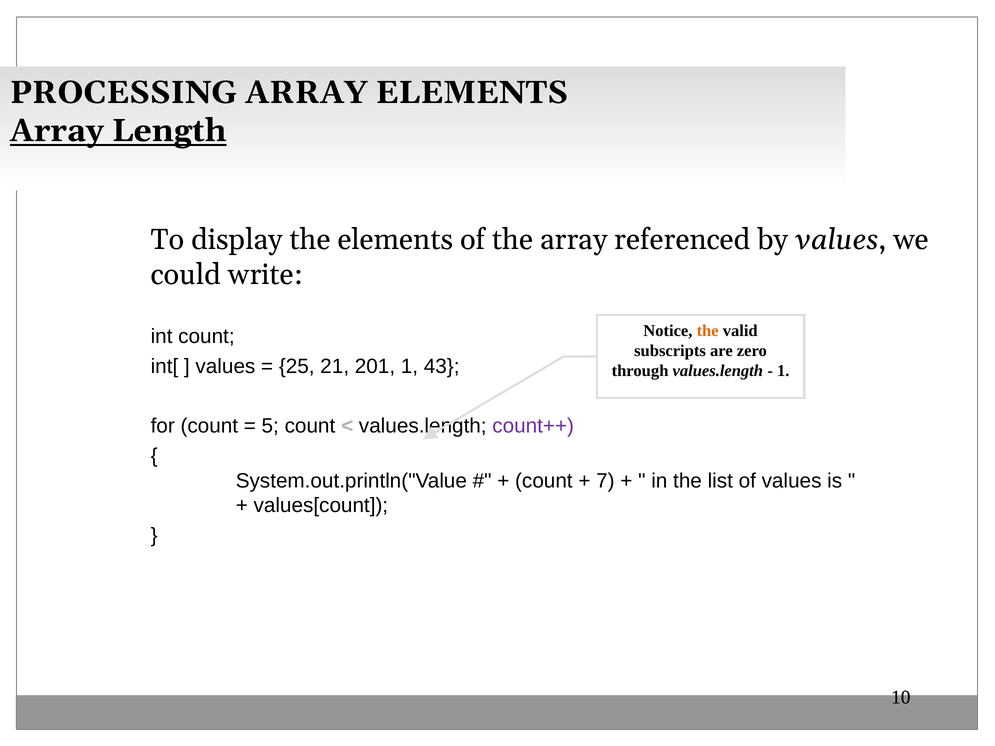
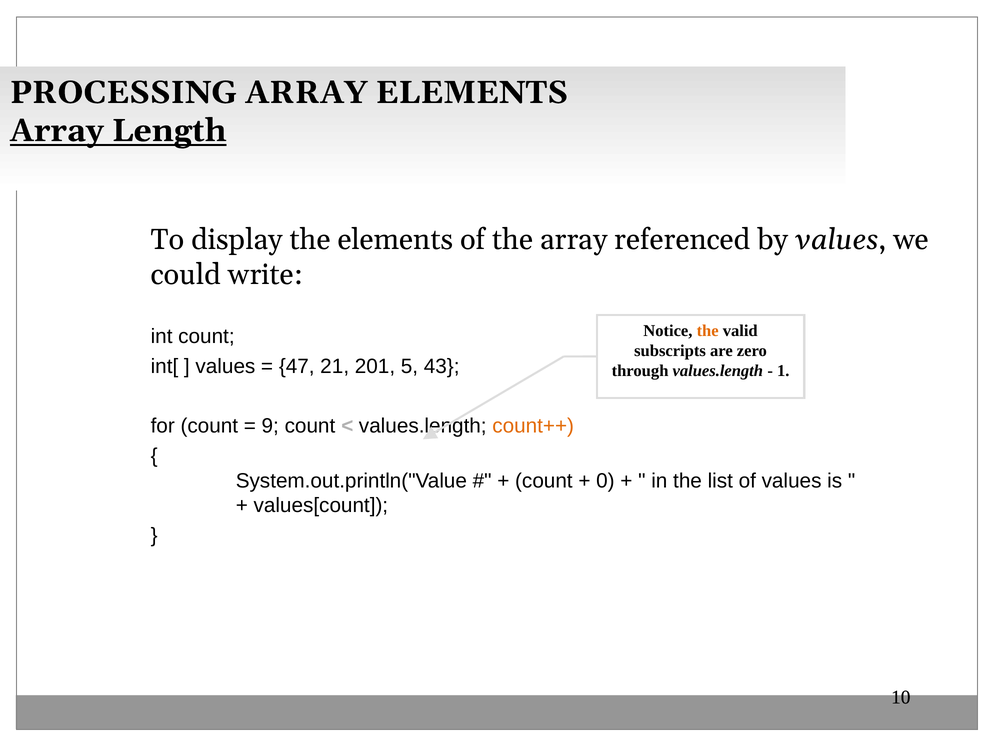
25: 25 -> 47
201 1: 1 -> 5
5: 5 -> 9
count++ colour: purple -> orange
7: 7 -> 0
